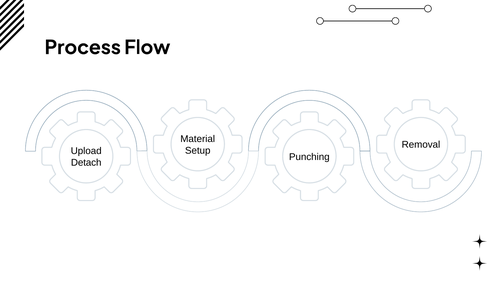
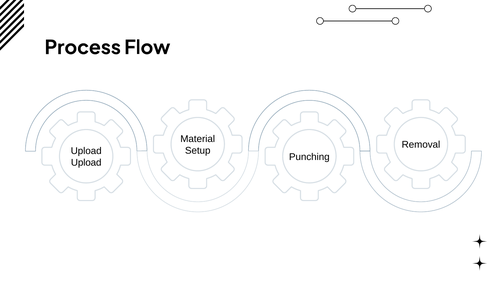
Detach at (86, 162): Detach -> Upload
